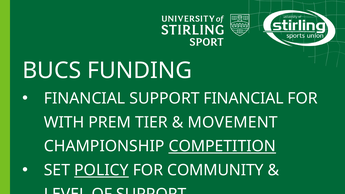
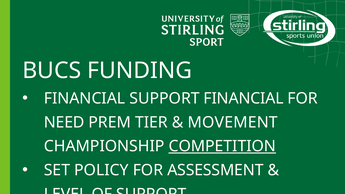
WITH: WITH -> NEED
POLICY underline: present -> none
COMMUNITY: COMMUNITY -> ASSESSMENT
